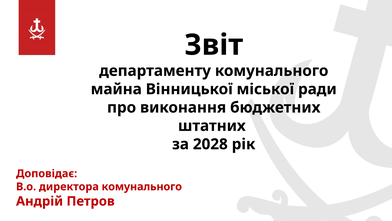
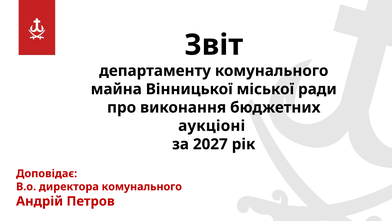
штатних: штатних -> аукціоні
2028: 2028 -> 2027
